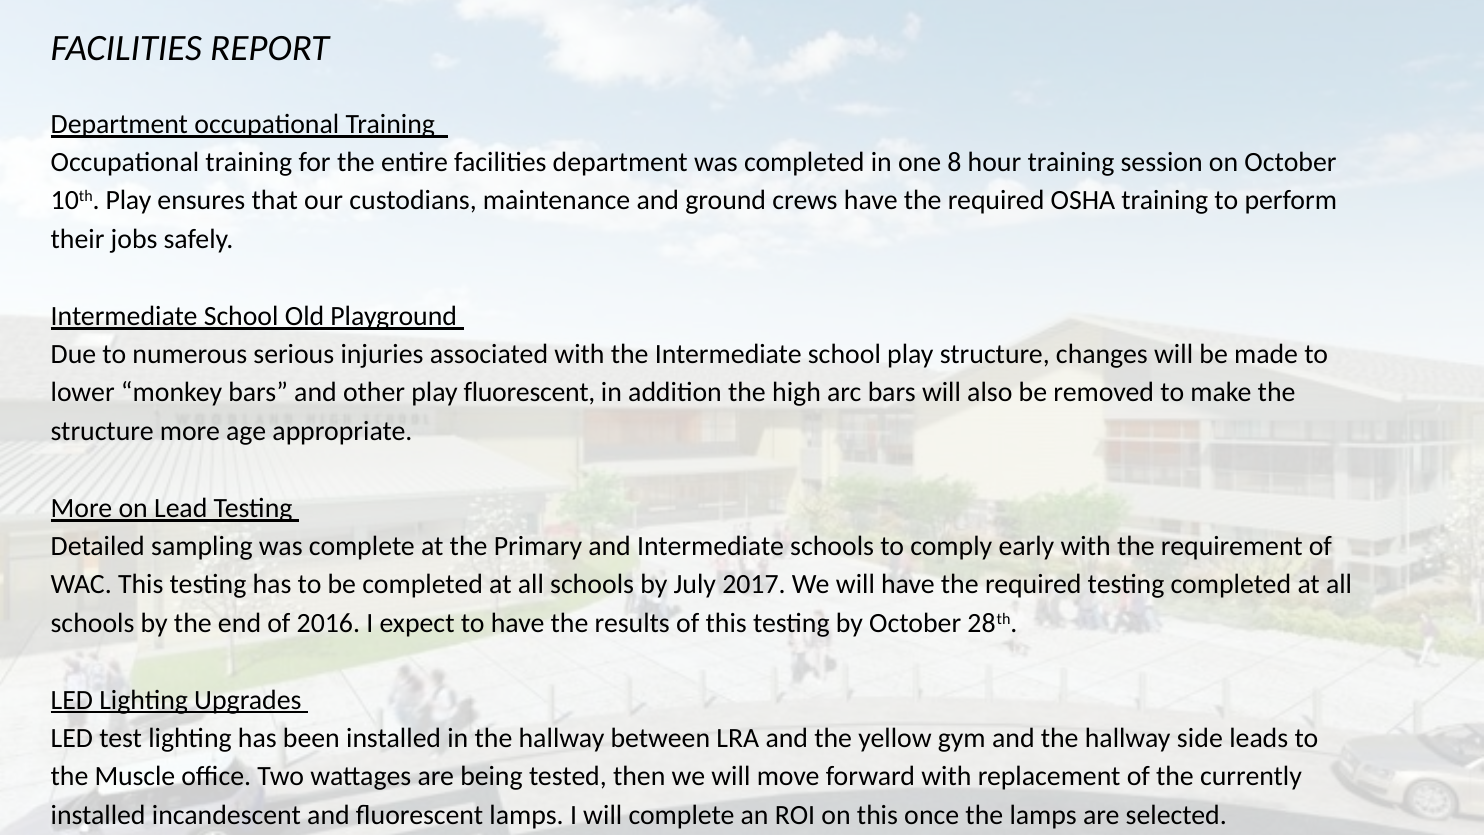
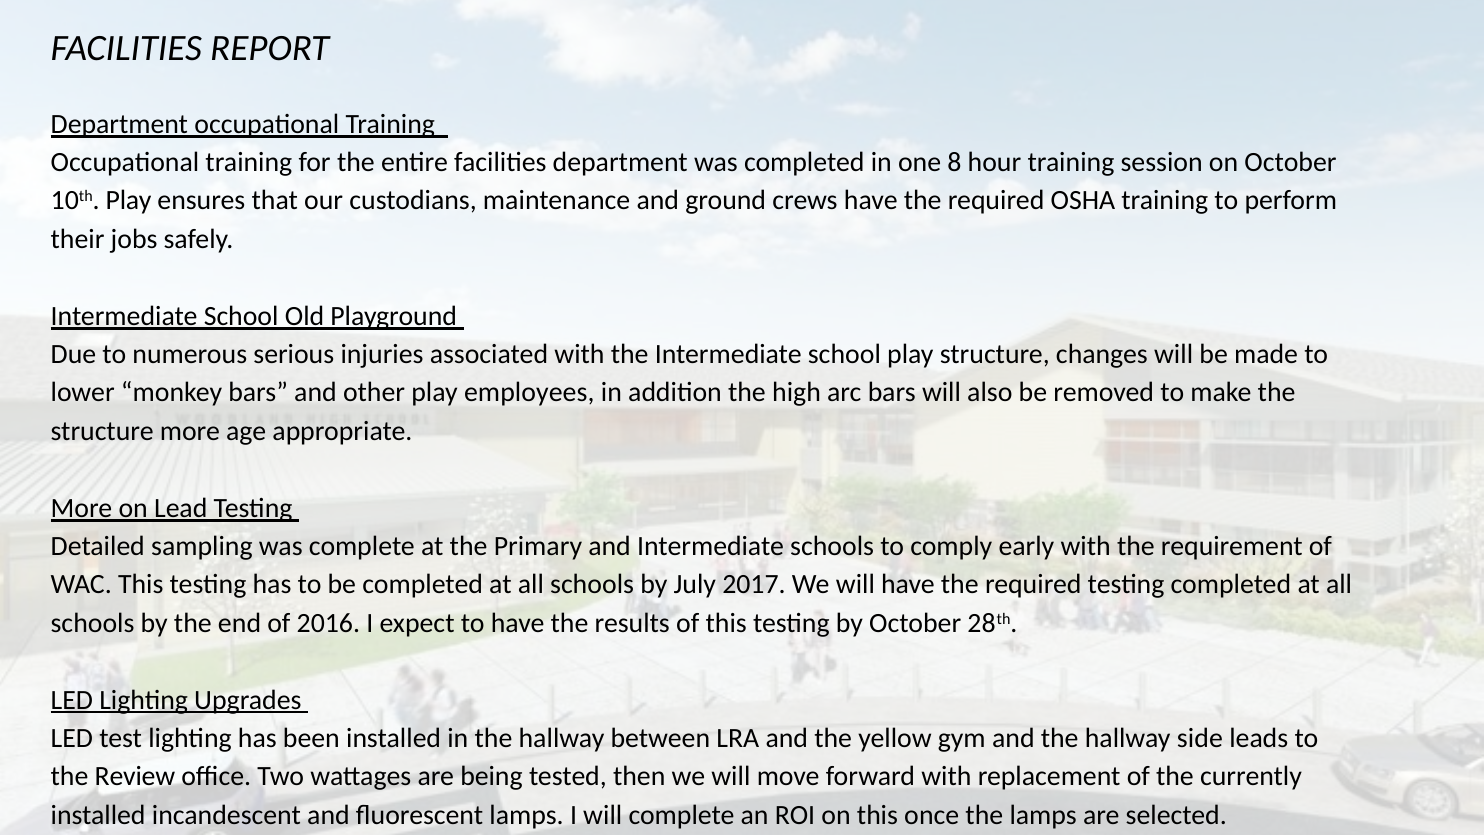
play fluorescent: fluorescent -> employees
Muscle: Muscle -> Review
